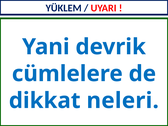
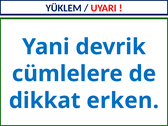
neleri: neleri -> erken
